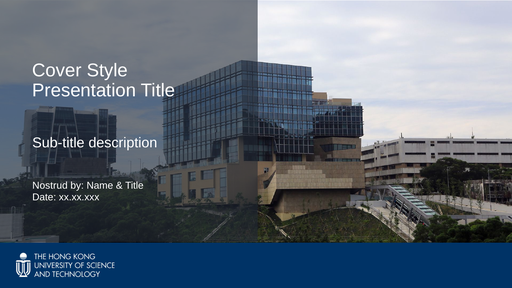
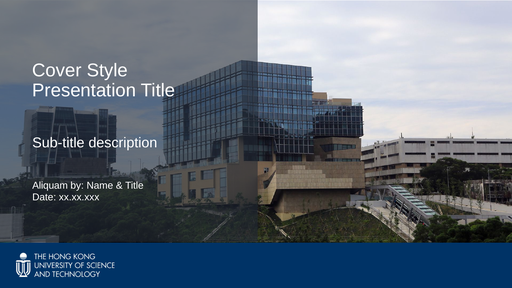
Nostrud: Nostrud -> Aliquam
